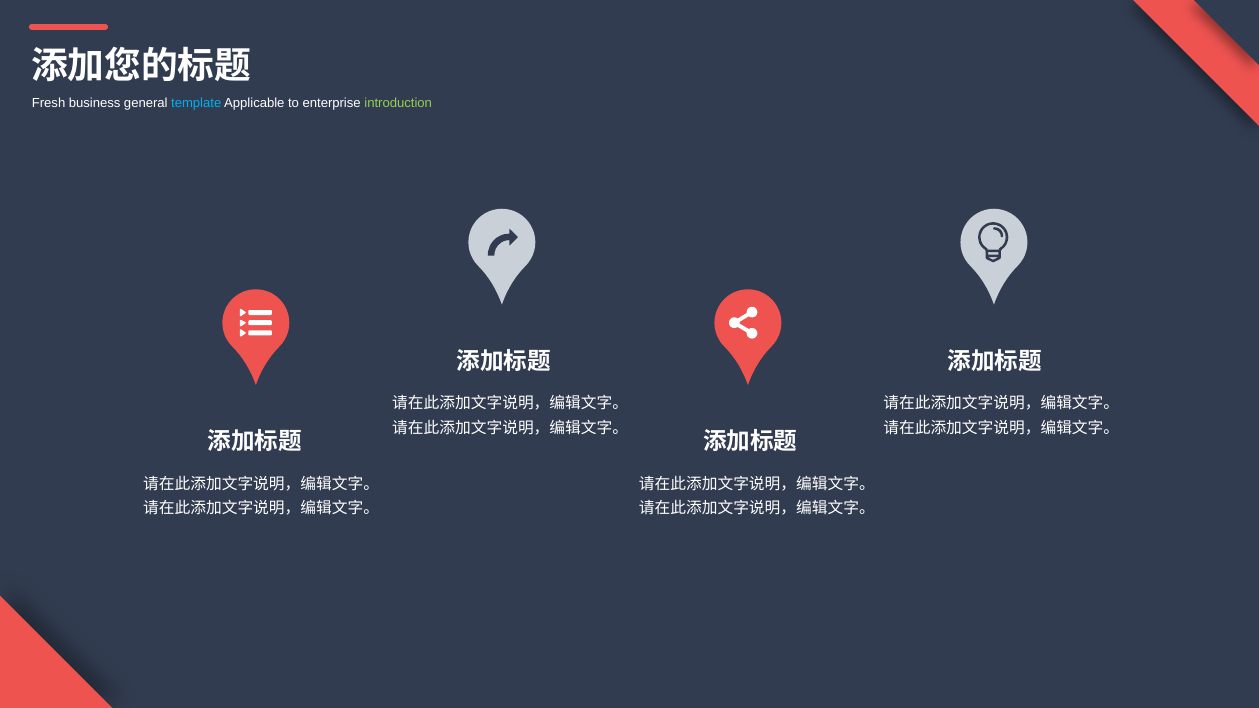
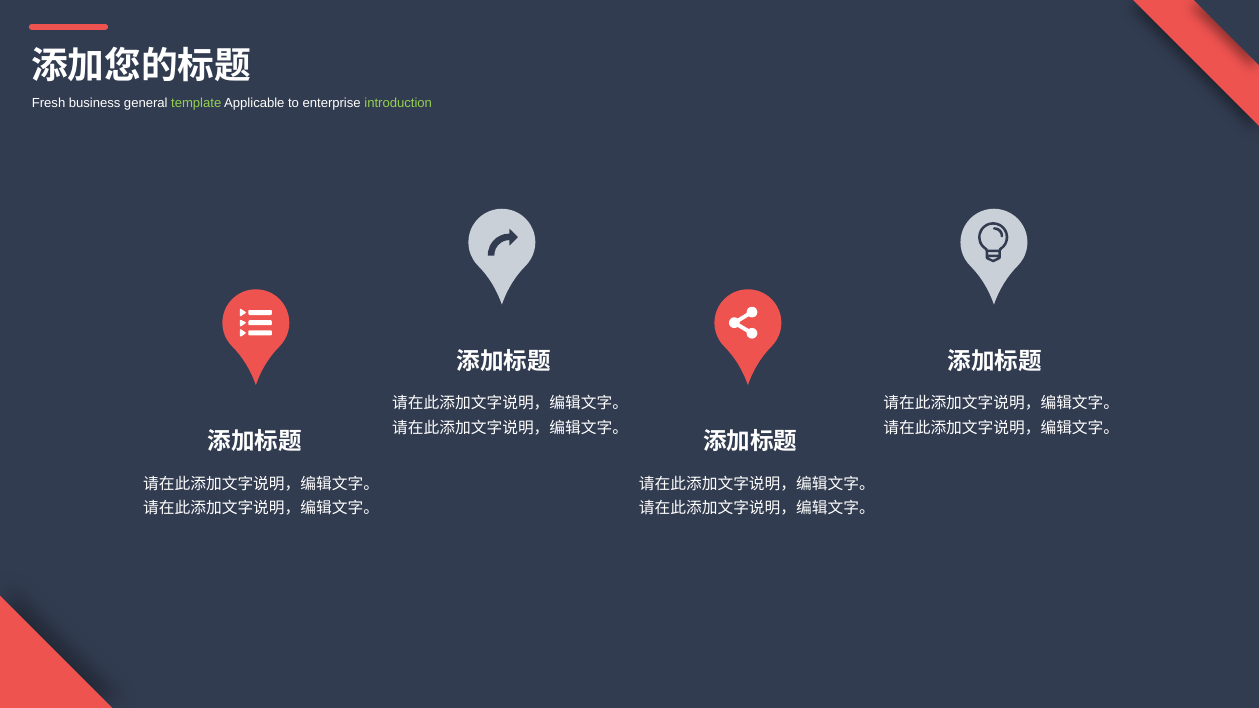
template colour: light blue -> light green
